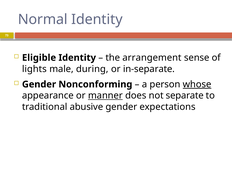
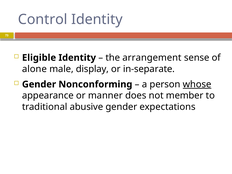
Normal: Normal -> Control
lights: lights -> alone
during: during -> display
manner underline: present -> none
separate: separate -> member
